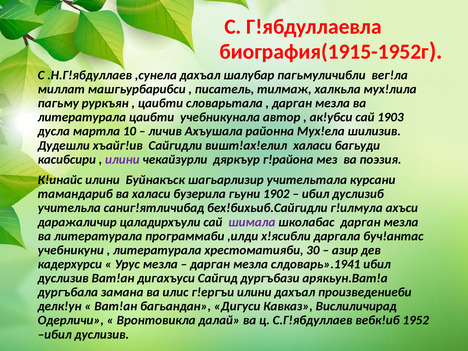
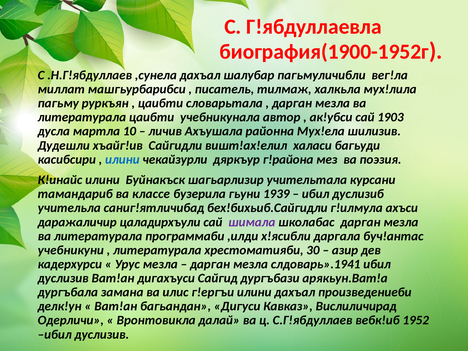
биография(1915-1952г: биография(1915-1952г -> биография(1900-1952г
илини at (122, 159) colour: purple -> blue
ва халаси: халаси -> классе
1902: 1902 -> 1939
